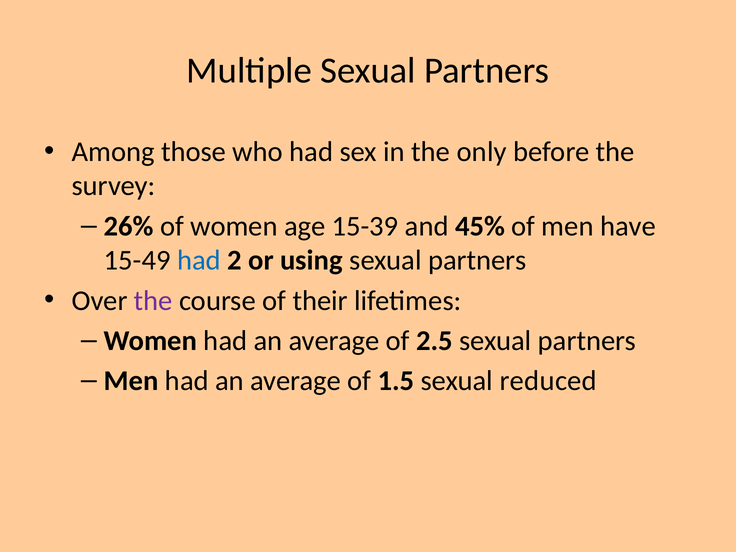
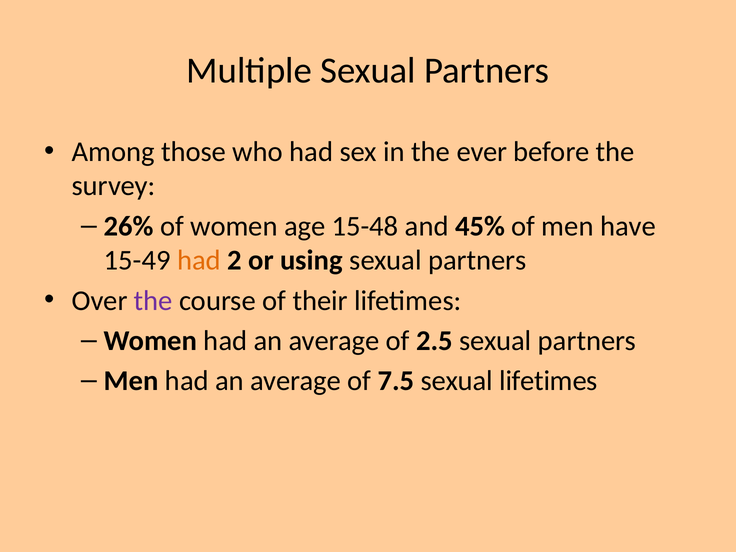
only: only -> ever
15-39: 15-39 -> 15-48
had at (199, 260) colour: blue -> orange
1.5: 1.5 -> 7.5
sexual reduced: reduced -> lifetimes
